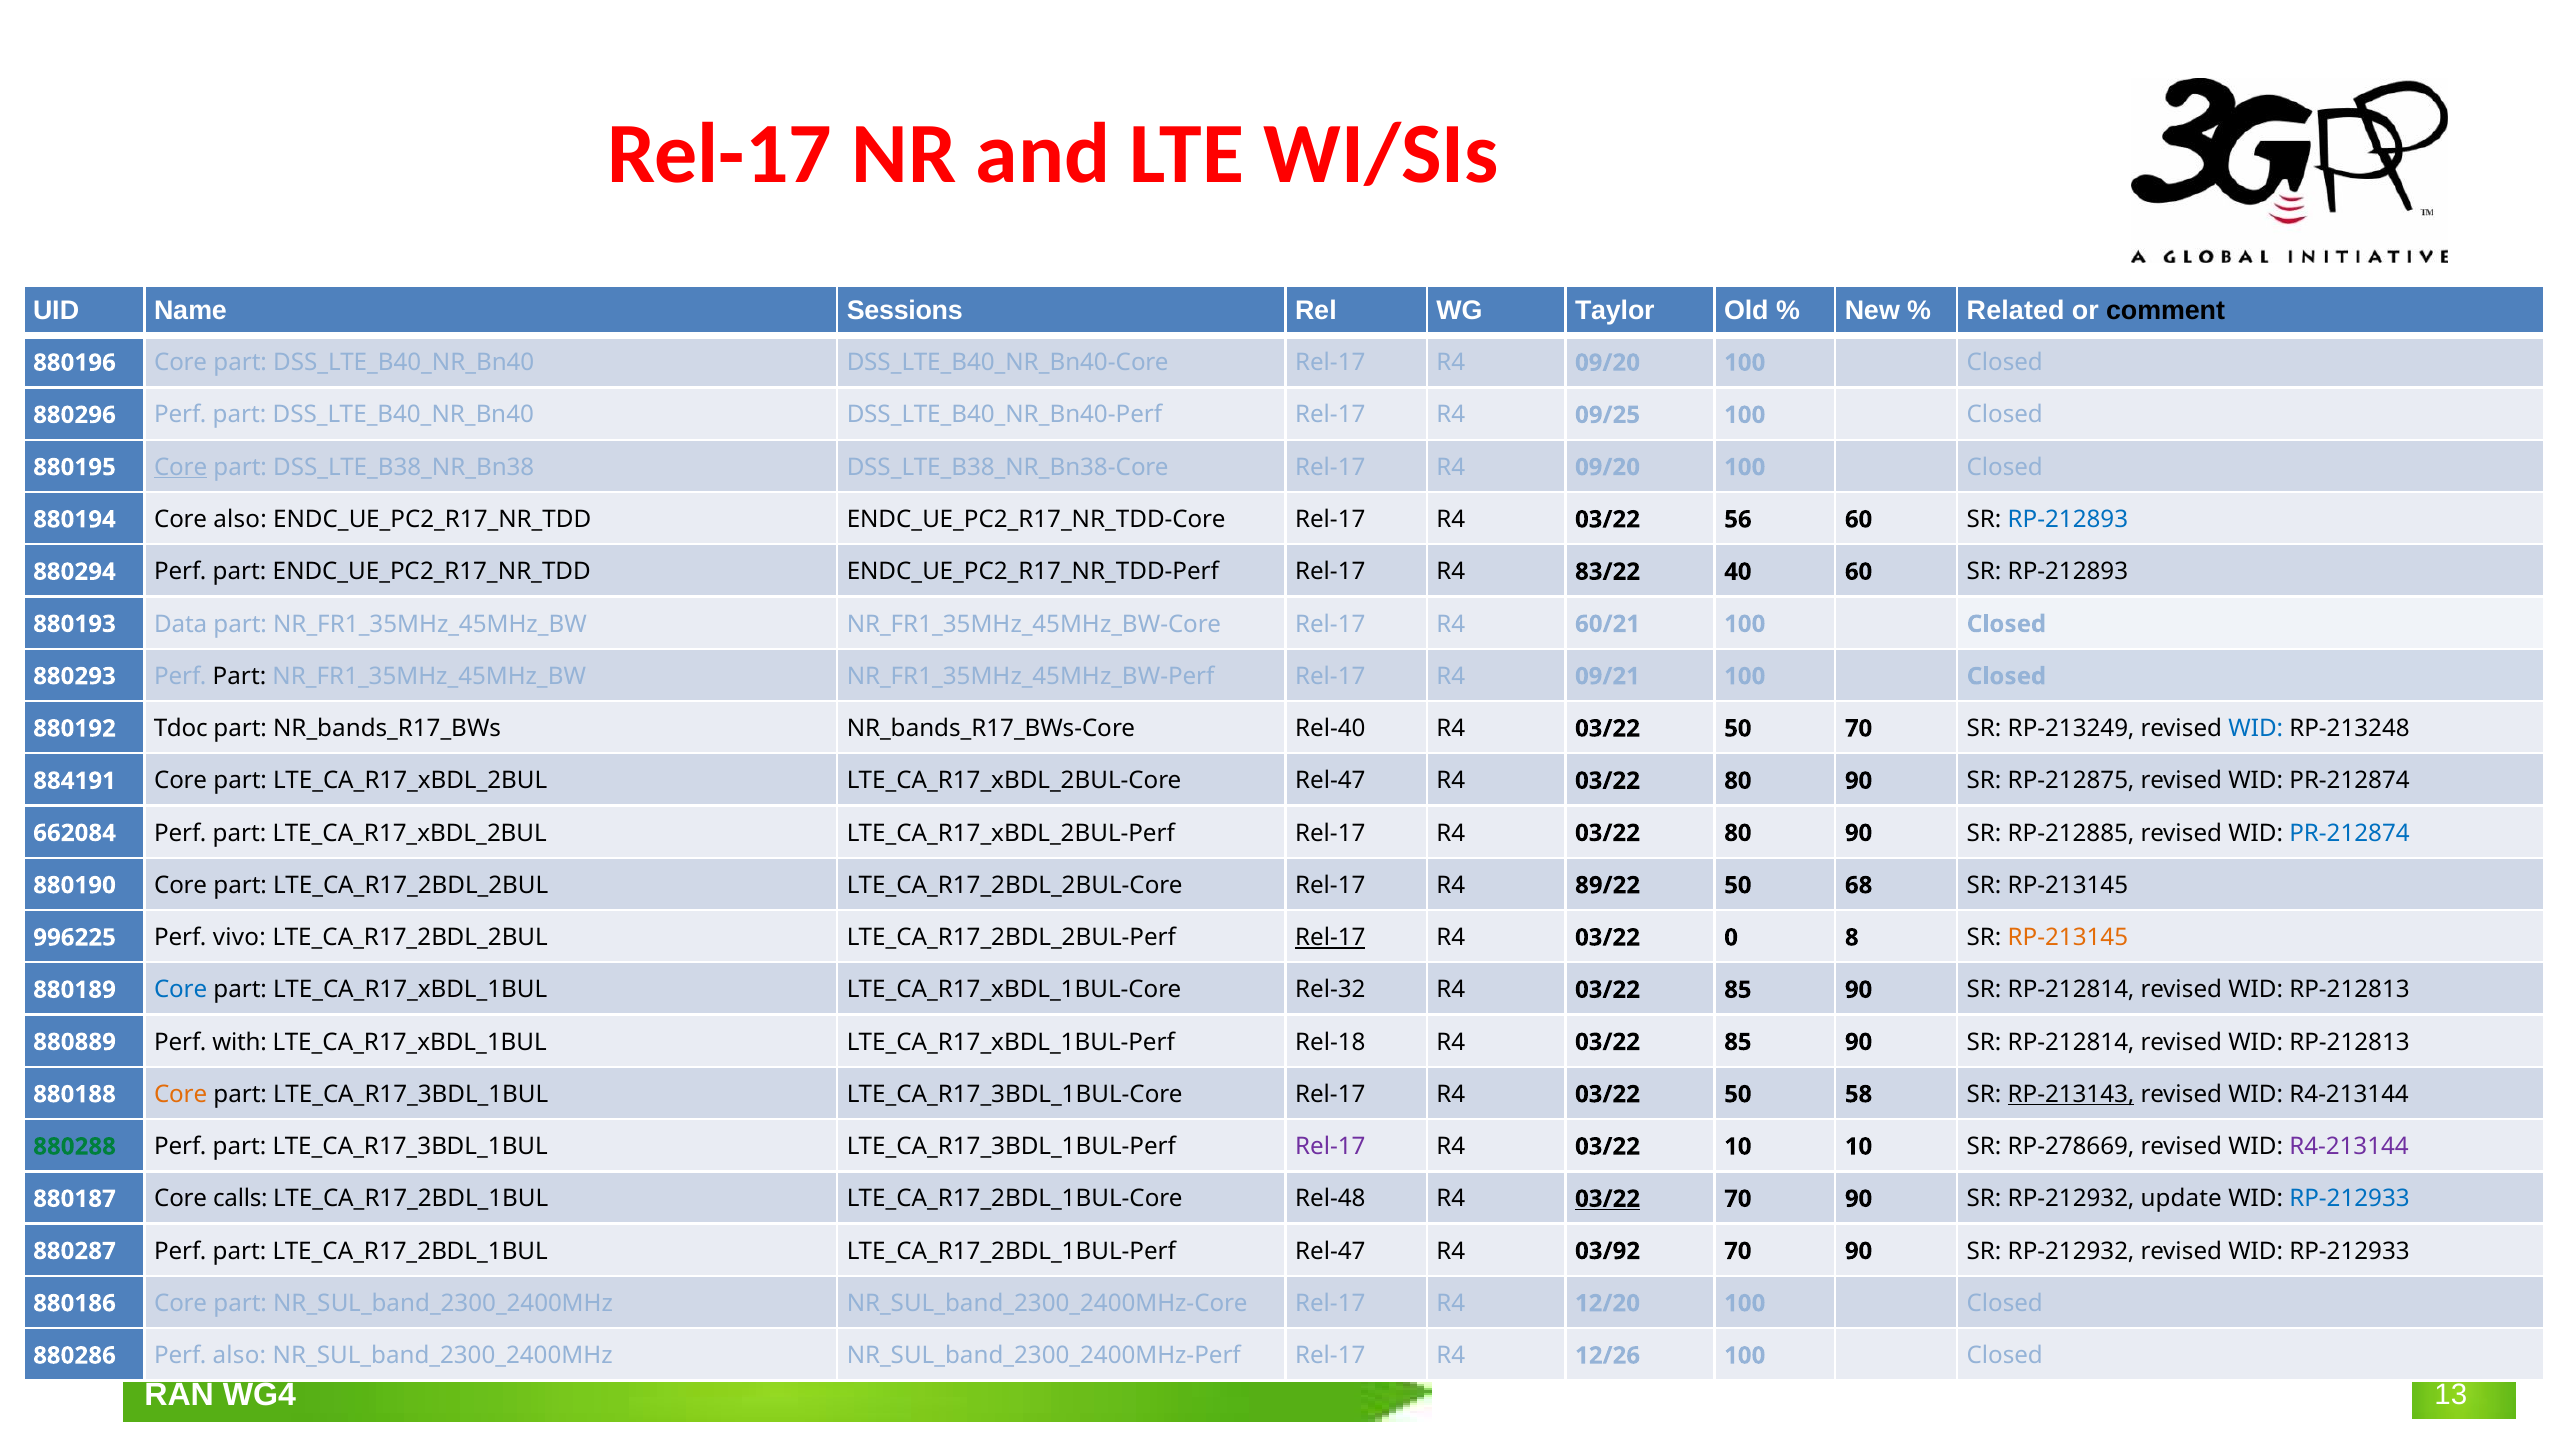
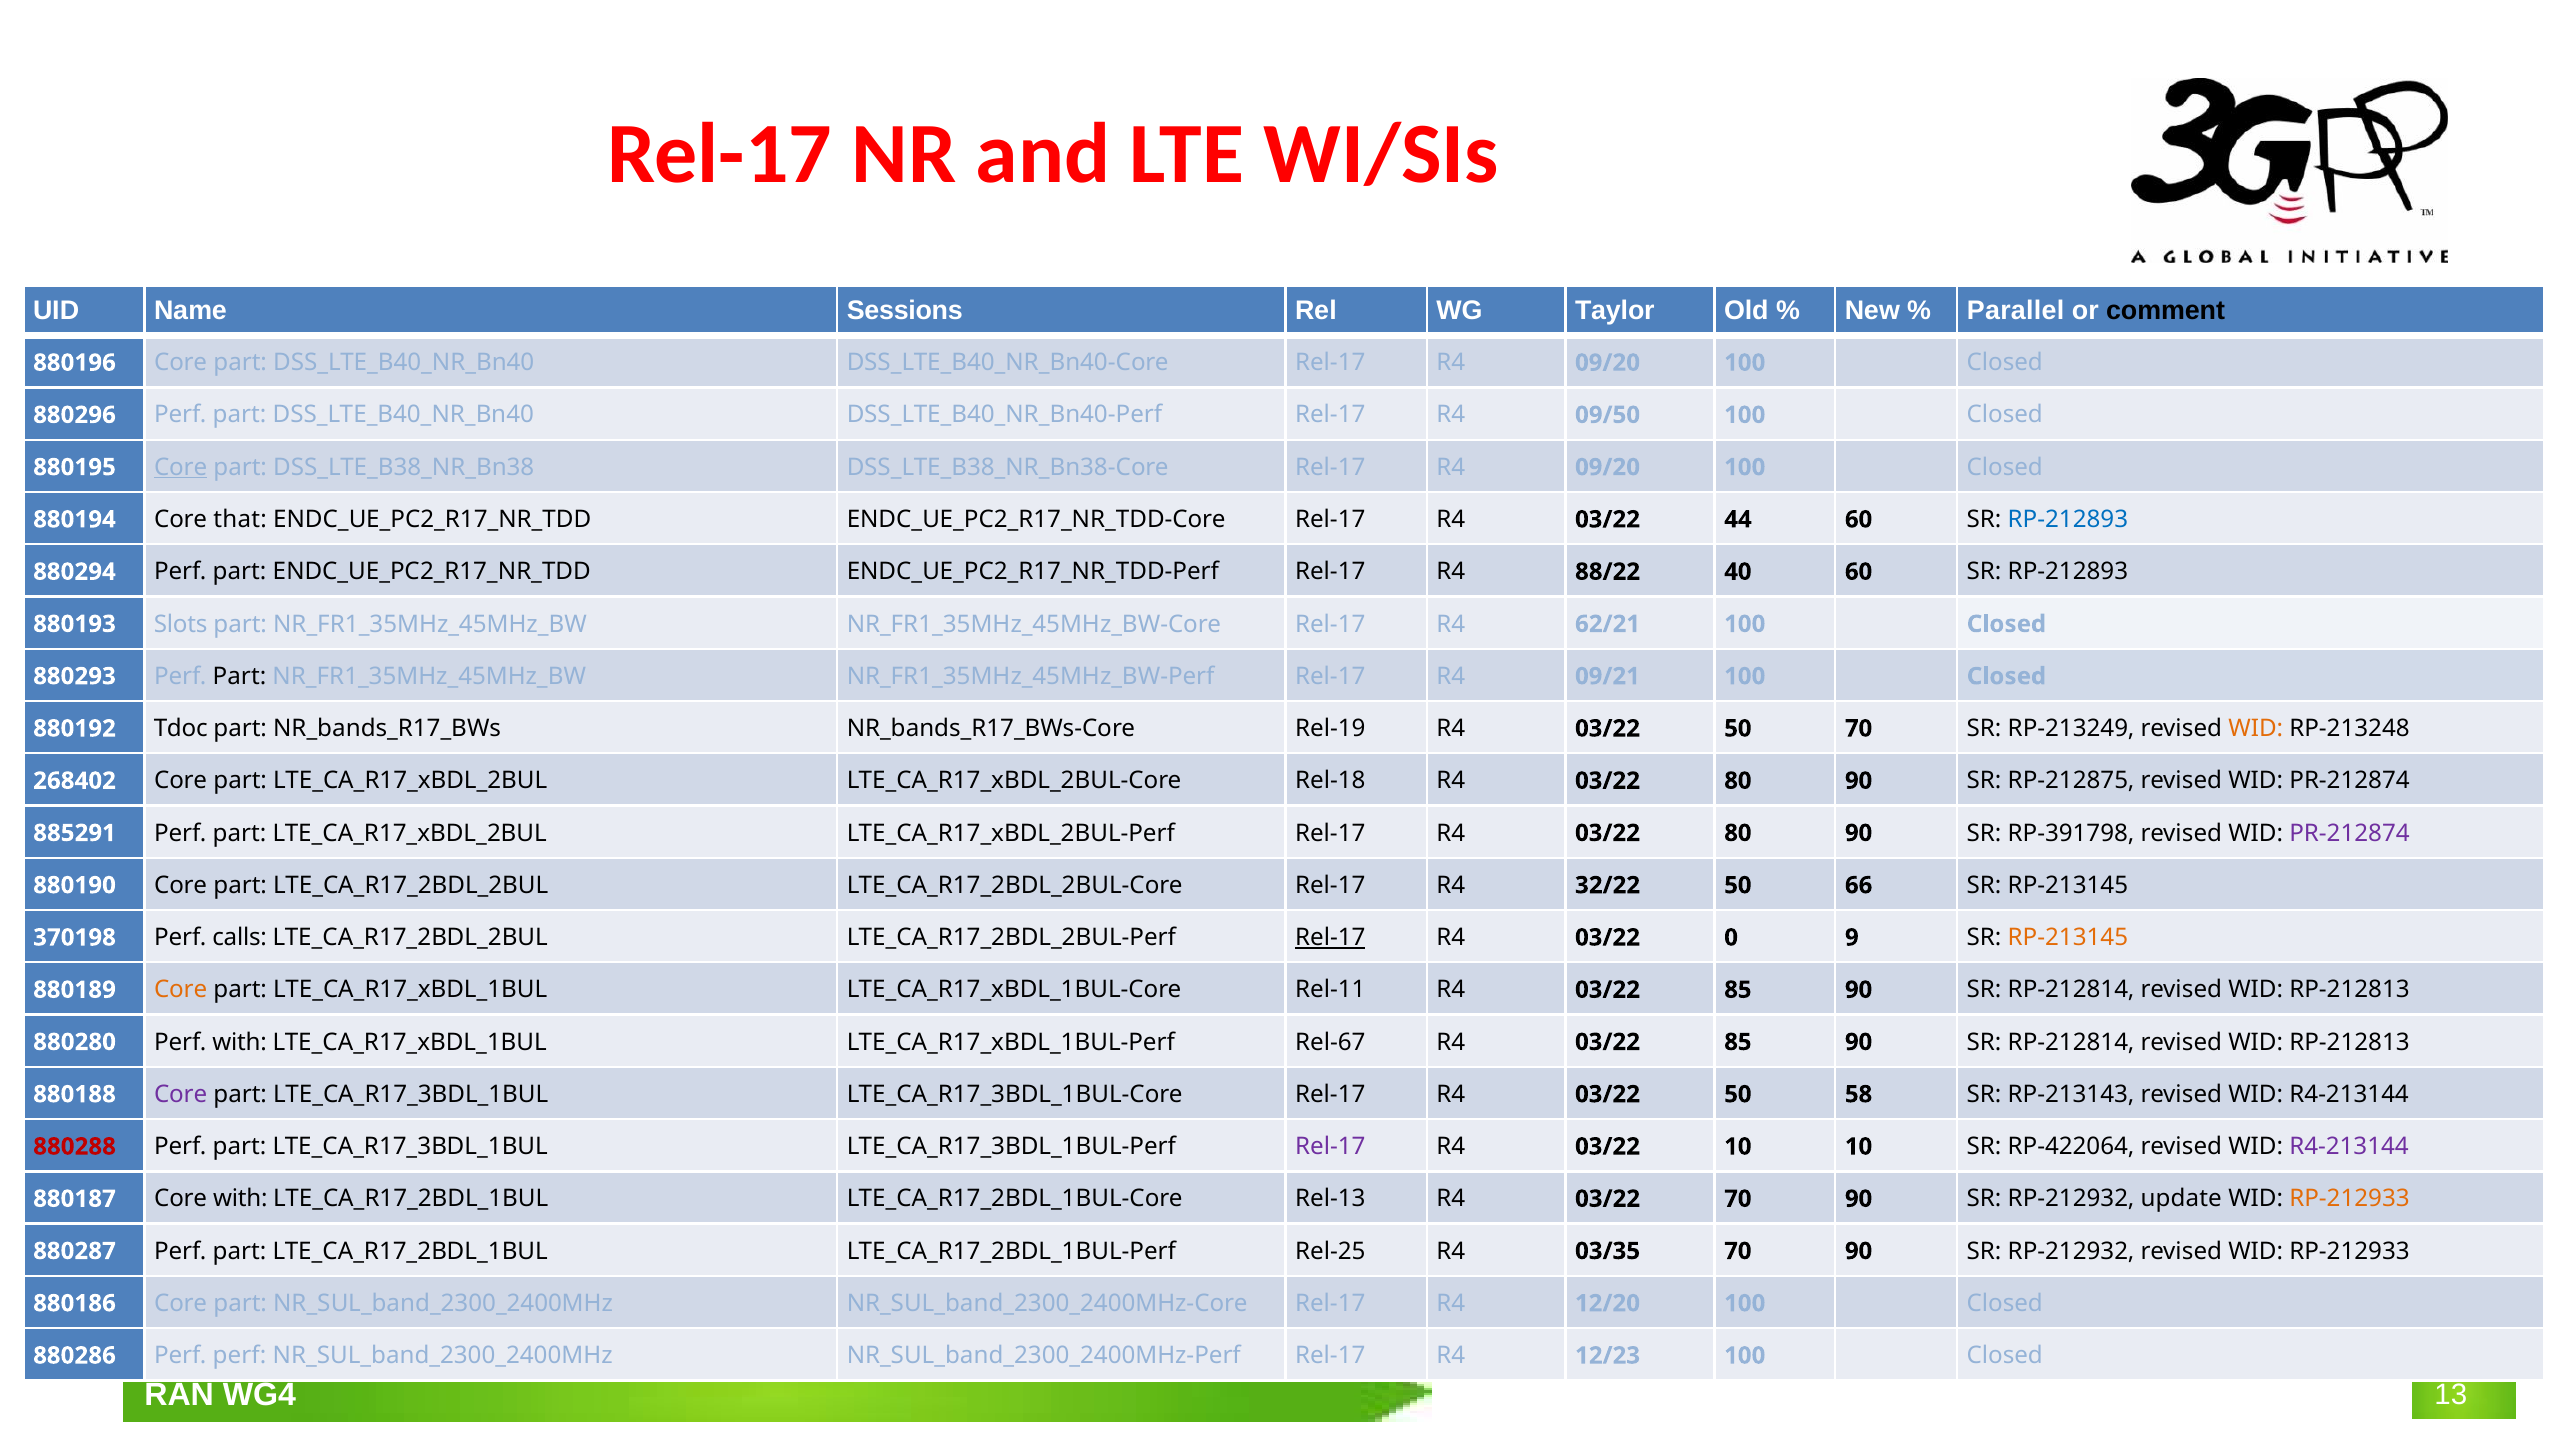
Related: Related -> Parallel
09/25: 09/25 -> 09/50
Core also: also -> that
56: 56 -> 44
83/22: 83/22 -> 88/22
Data: Data -> Slots
60/21: 60/21 -> 62/21
Rel-40: Rel-40 -> Rel-19
WID at (2256, 729) colour: blue -> orange
884191: 884191 -> 268402
Rel-47 at (1330, 781): Rel-47 -> Rel-18
662084: 662084 -> 885291
RP-212885: RP-212885 -> RP-391798
PR-212874 at (2349, 833) colour: blue -> purple
89/22: 89/22 -> 32/22
68: 68 -> 66
996225: 996225 -> 370198
vivo: vivo -> calls
8: 8 -> 9
Core at (181, 990) colour: blue -> orange
Rel-32: Rel-32 -> Rel-11
880889: 880889 -> 880280
Rel-18: Rel-18 -> Rel-67
Core at (181, 1094) colour: orange -> purple
RP-213143 underline: present -> none
880288 colour: green -> red
RP-278669: RP-278669 -> RP-422064
Core calls: calls -> with
Rel-48: Rel-48 -> Rel-13
03/22 at (1608, 1199) underline: present -> none
RP-212933 at (2349, 1199) colour: blue -> orange
Rel-47 at (1330, 1251): Rel-47 -> Rel-25
03/92: 03/92 -> 03/35
Perf also: also -> perf
12/26: 12/26 -> 12/23
